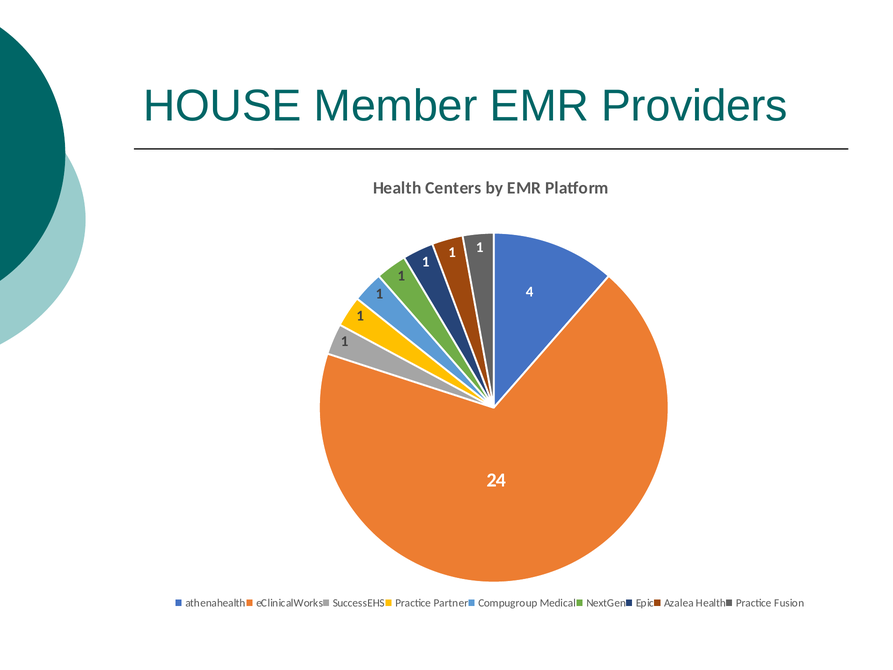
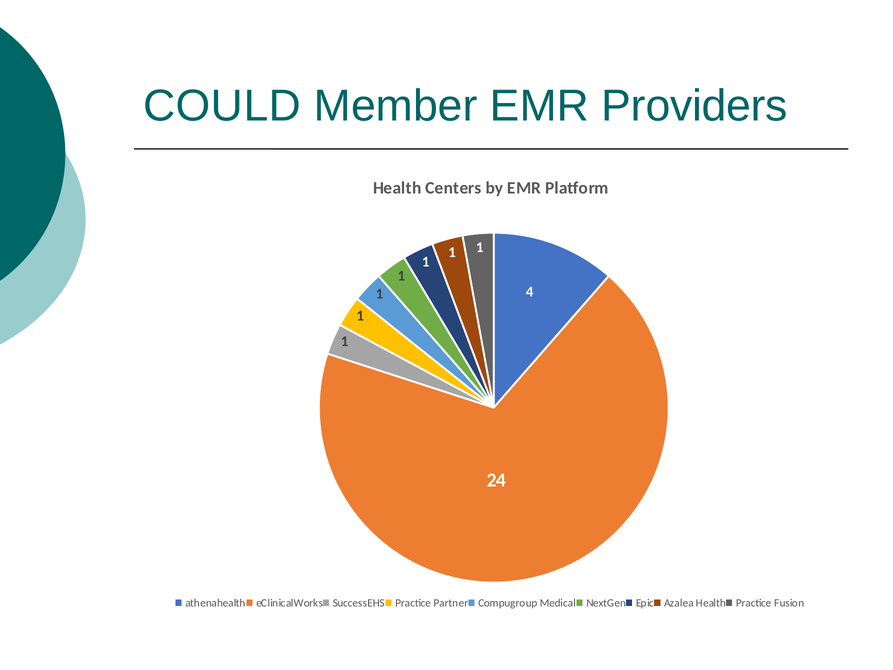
HOUSE: HOUSE -> COULD
